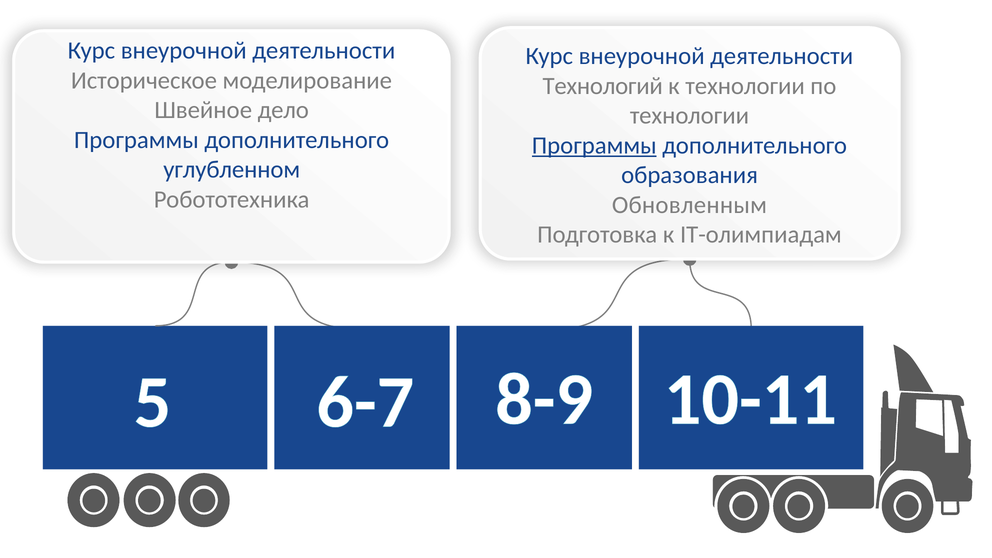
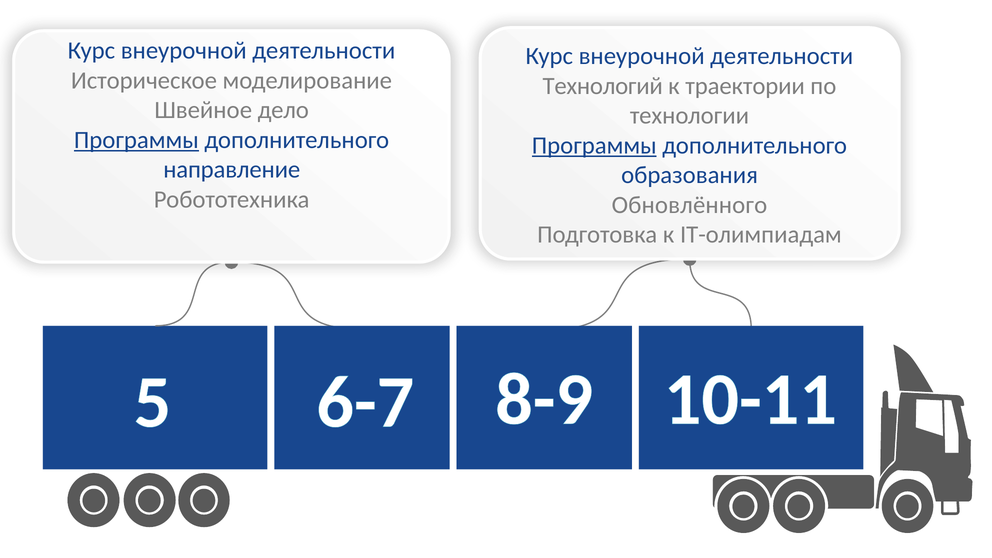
к технологии: технологии -> траектории
Программы at (136, 140) underline: none -> present
углубленном: углубленном -> направление
Обновленным: Обновленным -> Обновлённого
